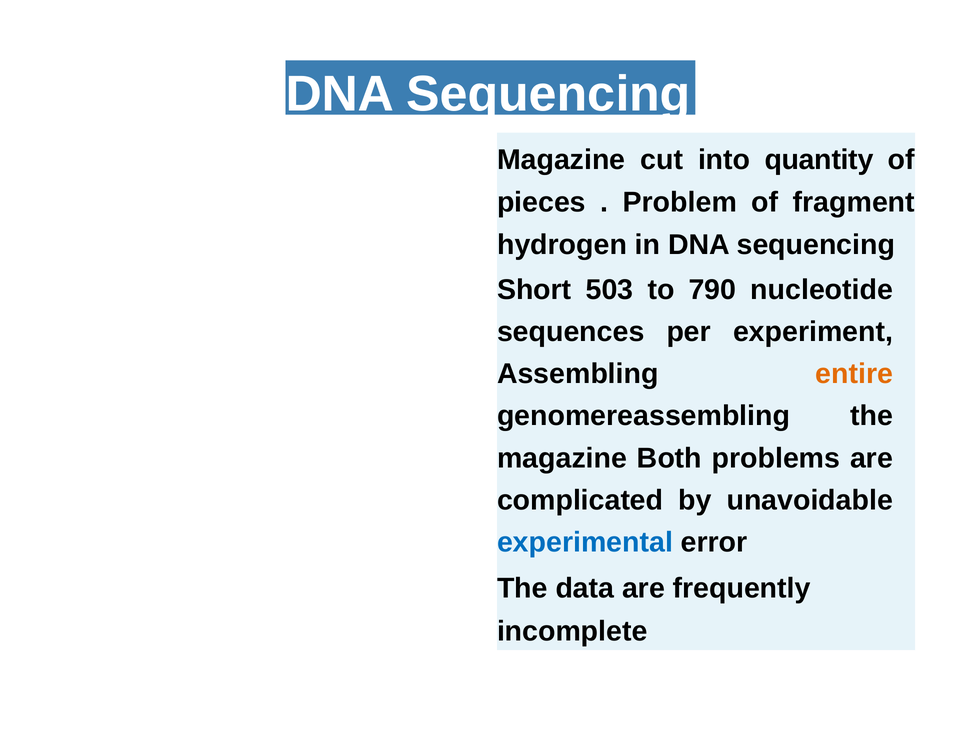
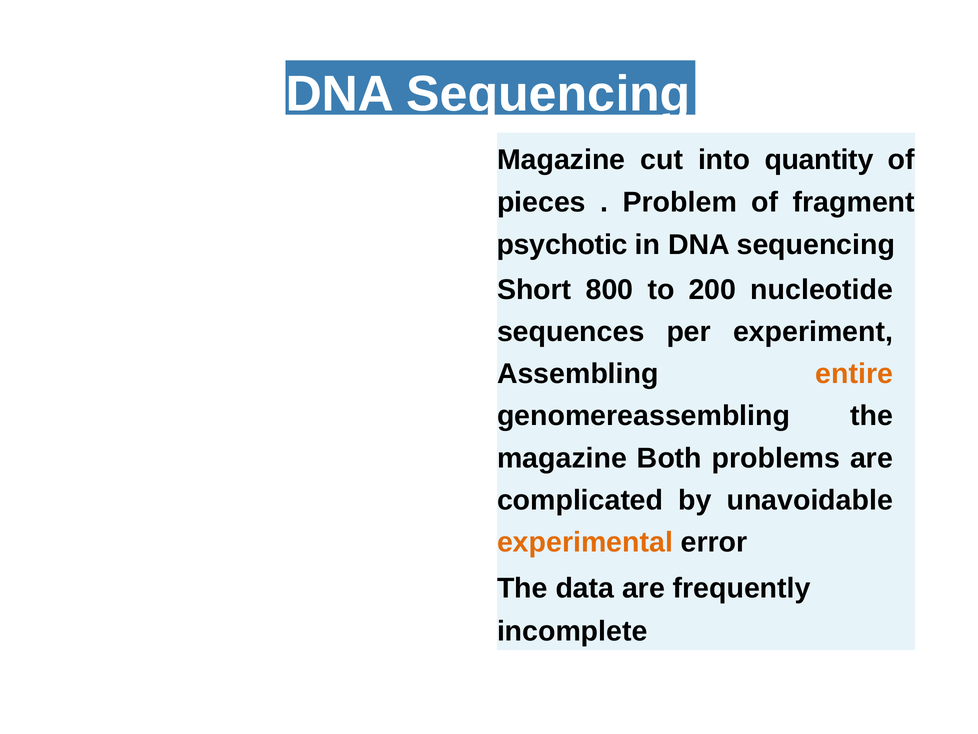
hydrogen: hydrogen -> psychotic
503: 503 -> 800
790: 790 -> 200
experimental colour: blue -> orange
